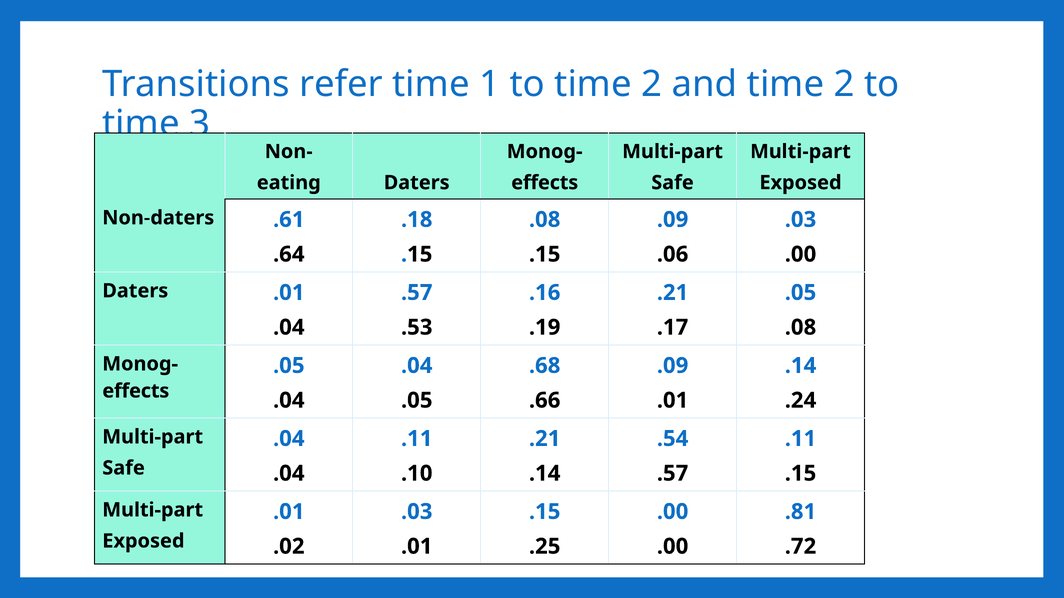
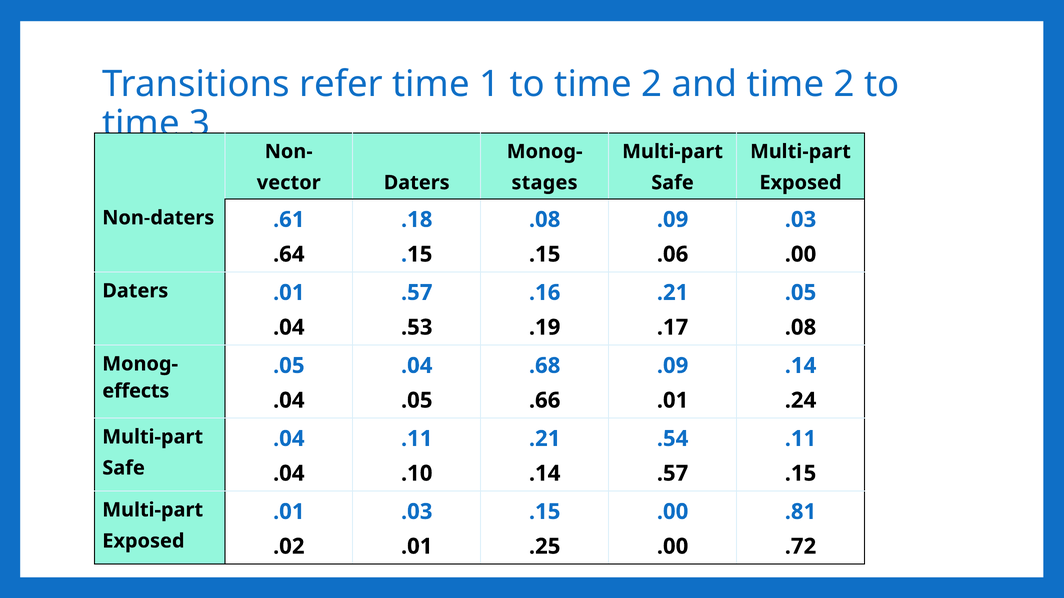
eating: eating -> vector
effects at (545, 183): effects -> stages
